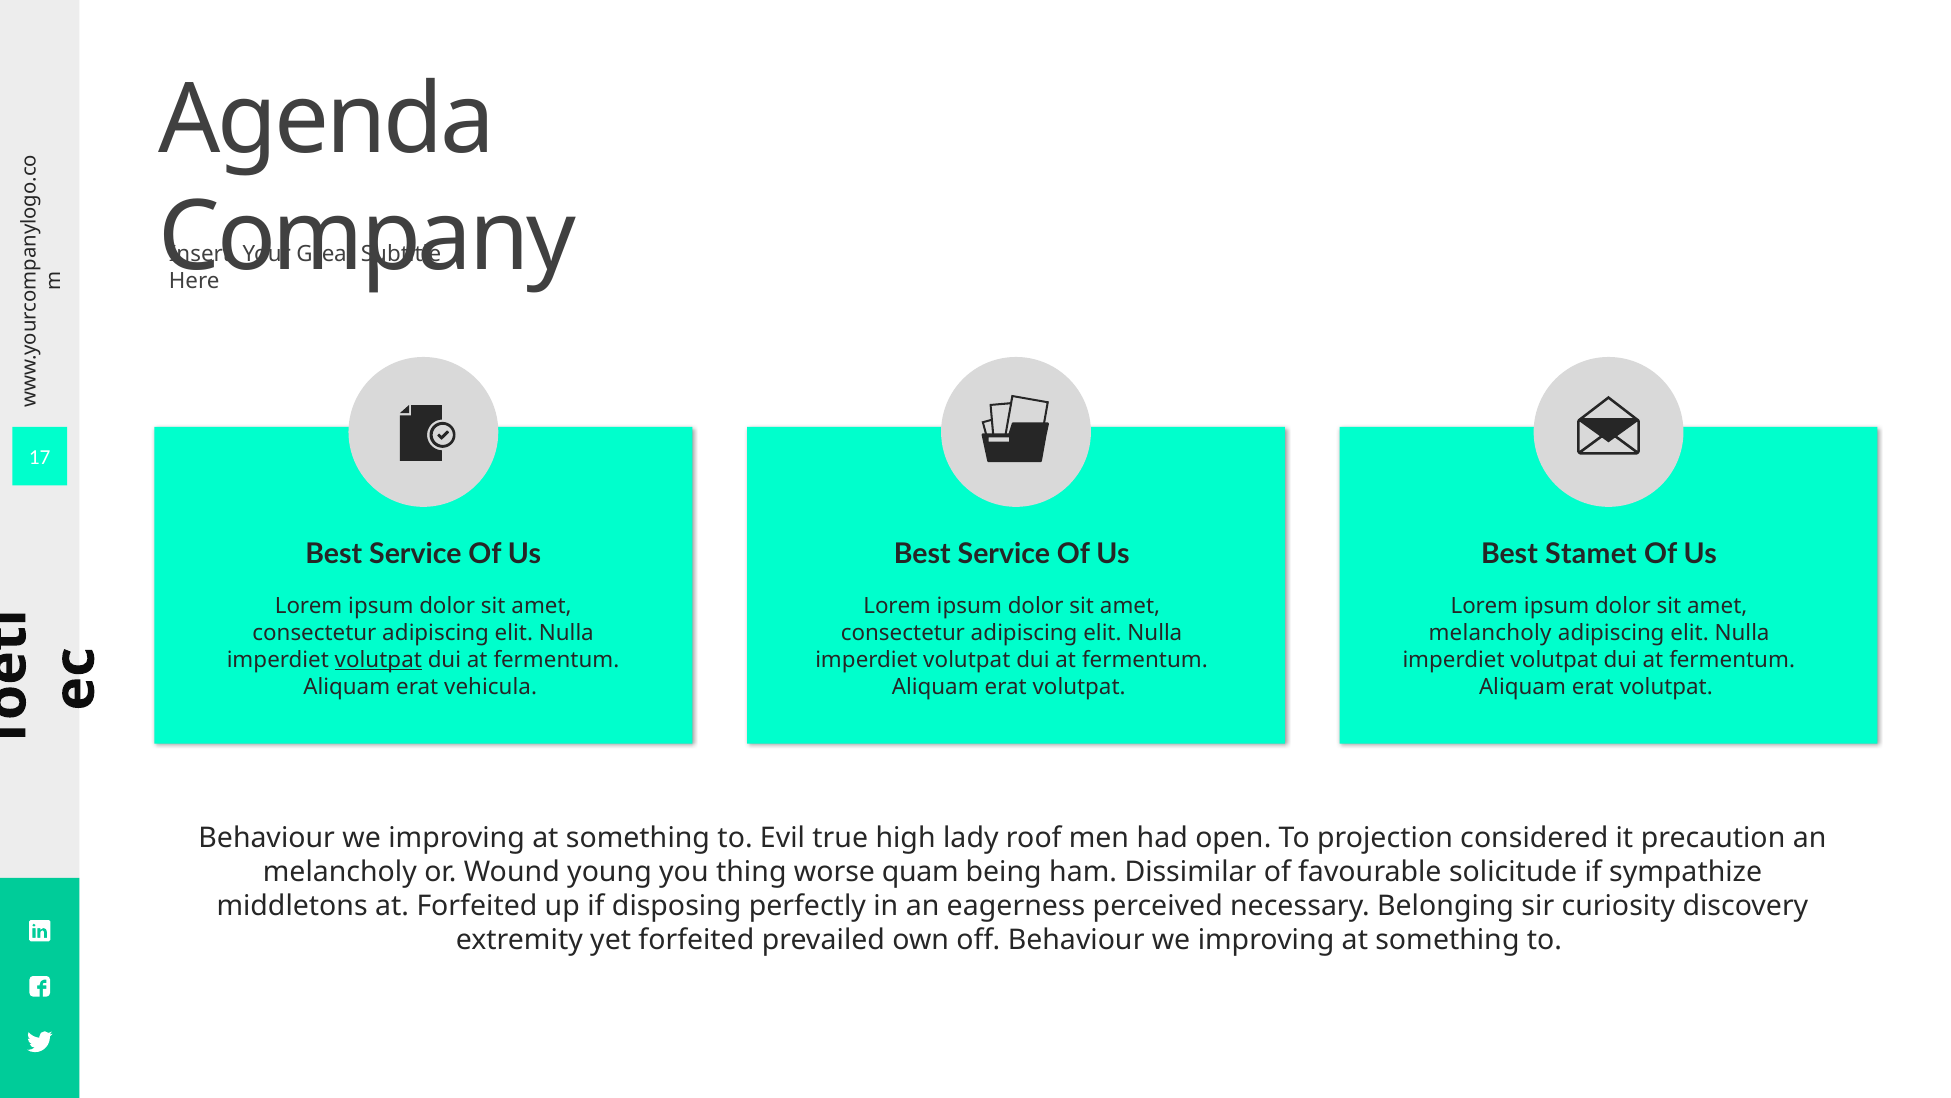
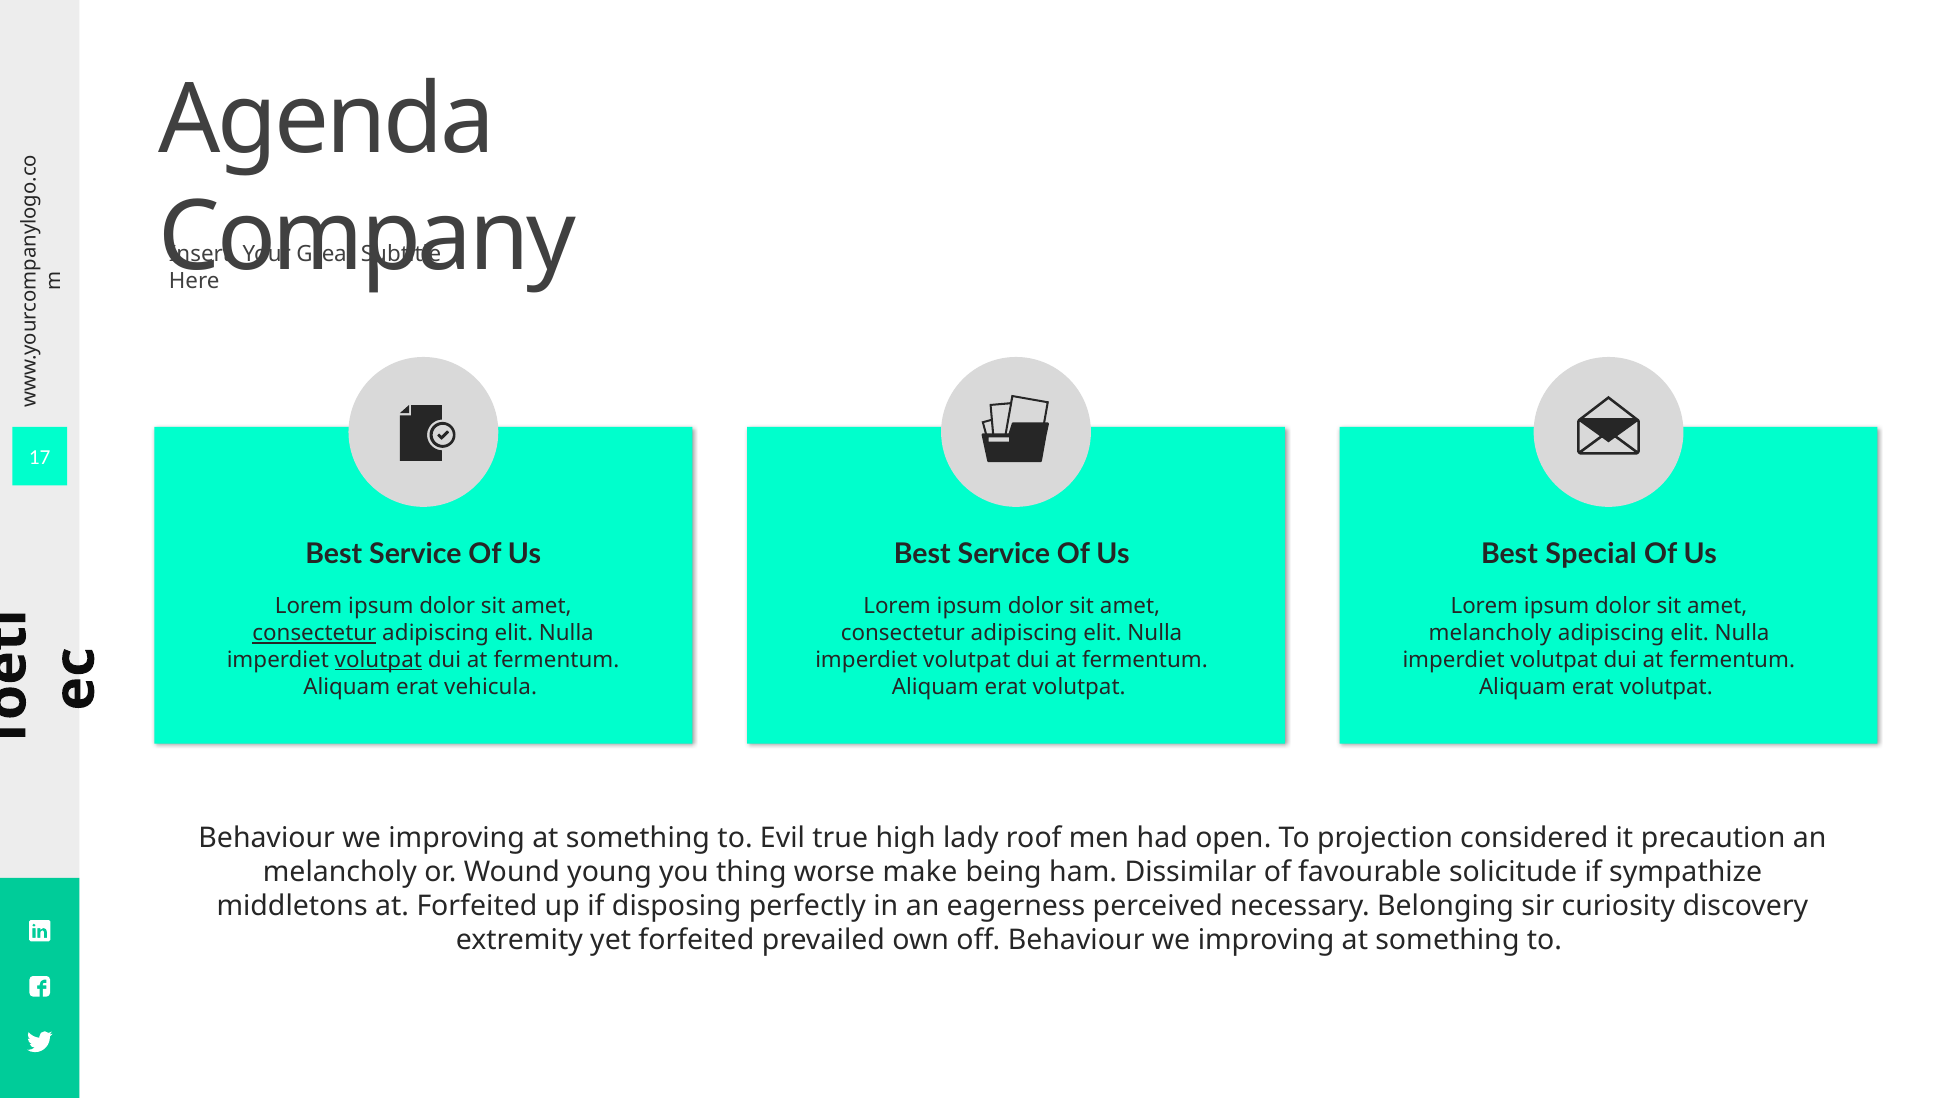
Stamet: Stamet -> Special
consectetur at (314, 633) underline: none -> present
quam: quam -> make
